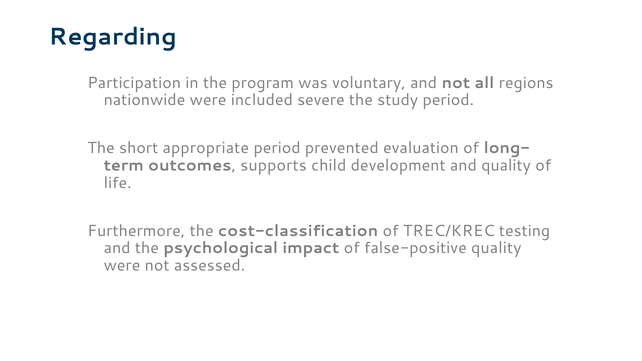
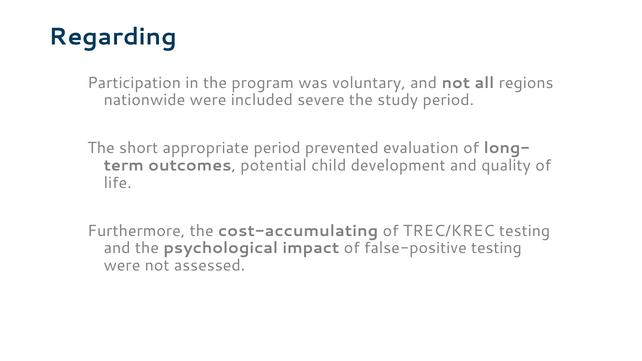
supports: supports -> potential
cost-classification: cost-classification -> cost-accumulating
false-positive quality: quality -> testing
